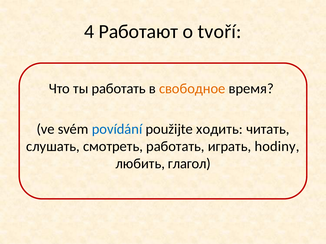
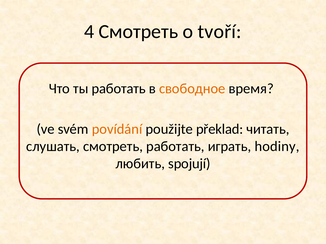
4 Работают: Работают -> Смотреть
povídání colour: blue -> orange
ходить: ходить -> překlad
глагол: глагол -> spojují
